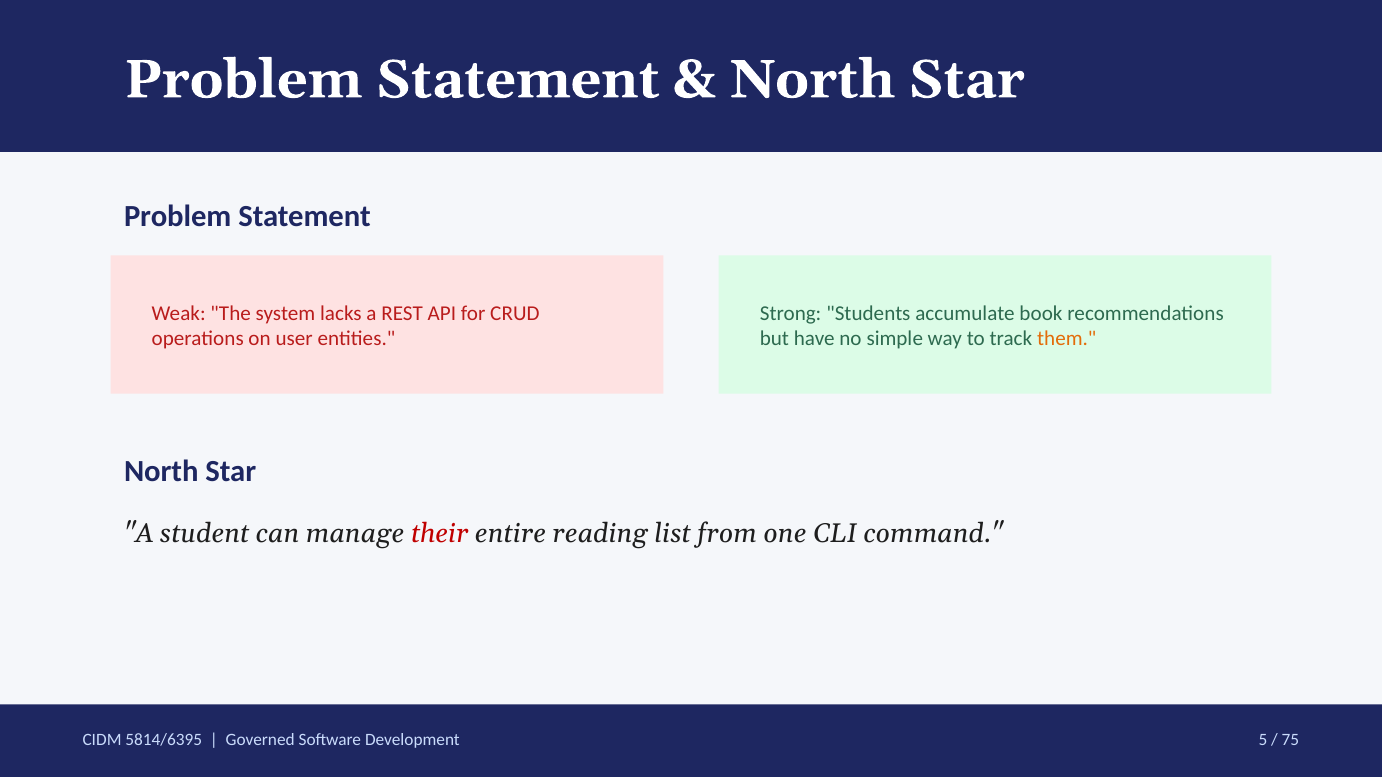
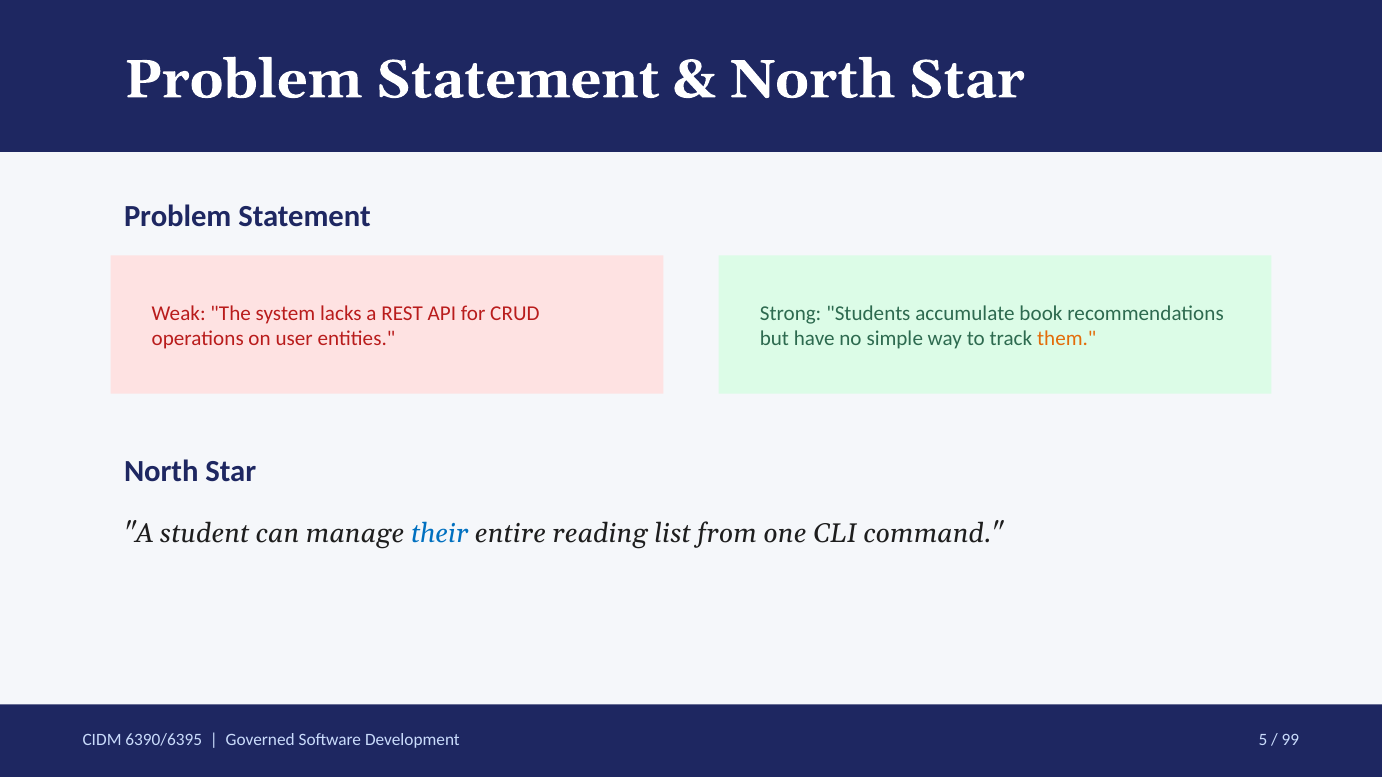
their colour: red -> blue
5814/6395: 5814/6395 -> 6390/6395
75: 75 -> 99
